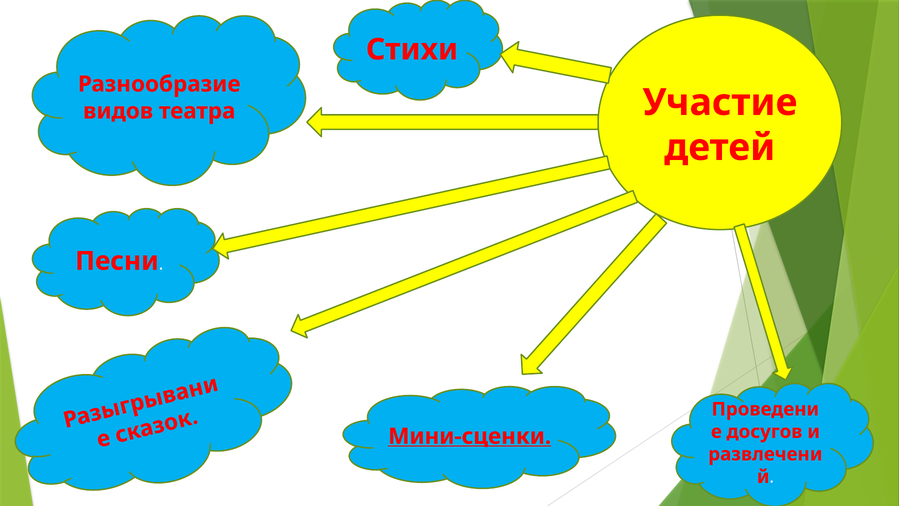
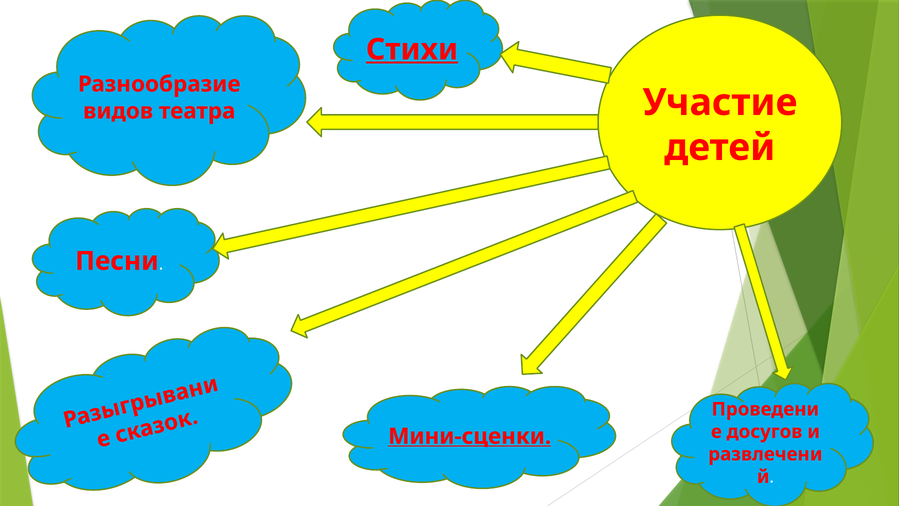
Стихи underline: none -> present
